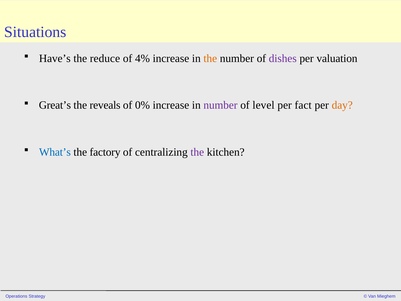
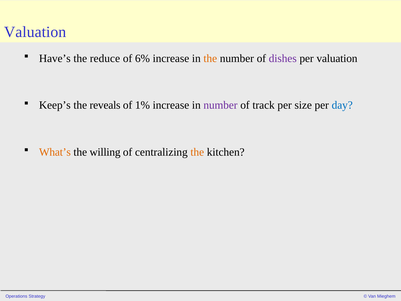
Situations at (35, 32): Situations -> Valuation
4%: 4% -> 6%
Great’s: Great’s -> Keep’s
0%: 0% -> 1%
level: level -> track
fact: fact -> size
day colour: orange -> blue
What’s colour: blue -> orange
factory: factory -> willing
the at (197, 152) colour: purple -> orange
